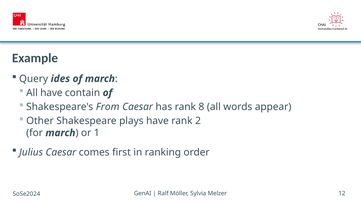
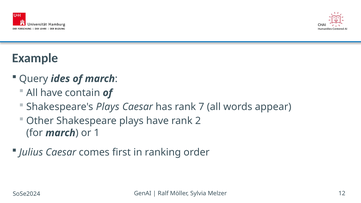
Shakespeare's From: From -> Plays
8: 8 -> 7
